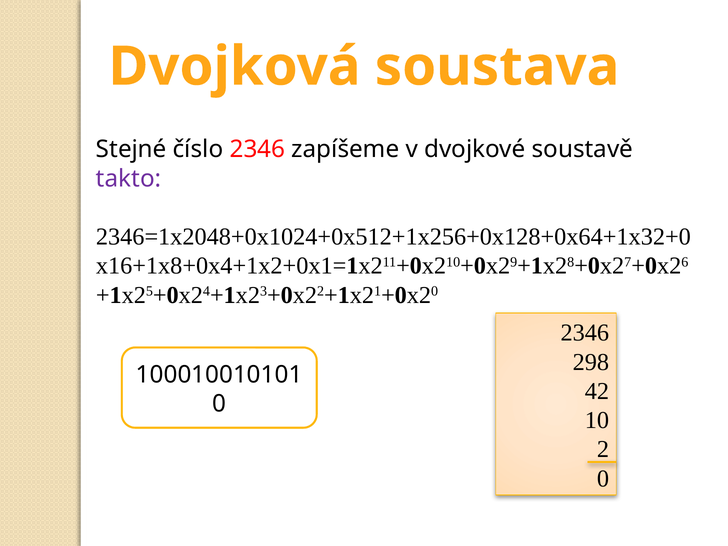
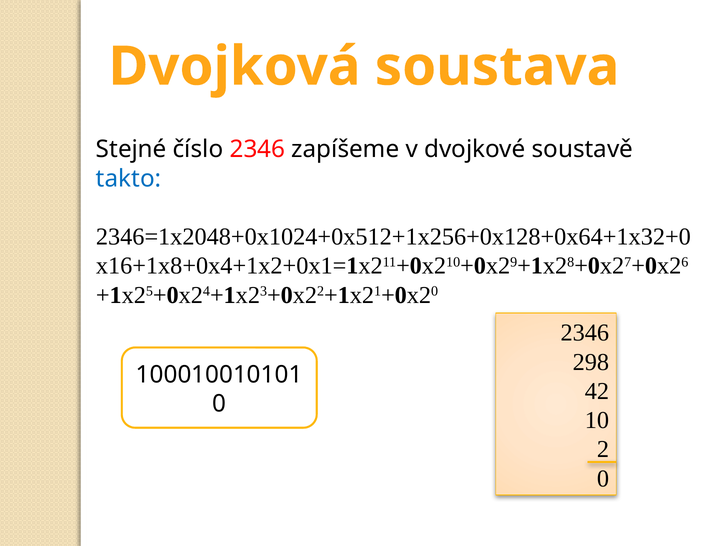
takto colour: purple -> blue
